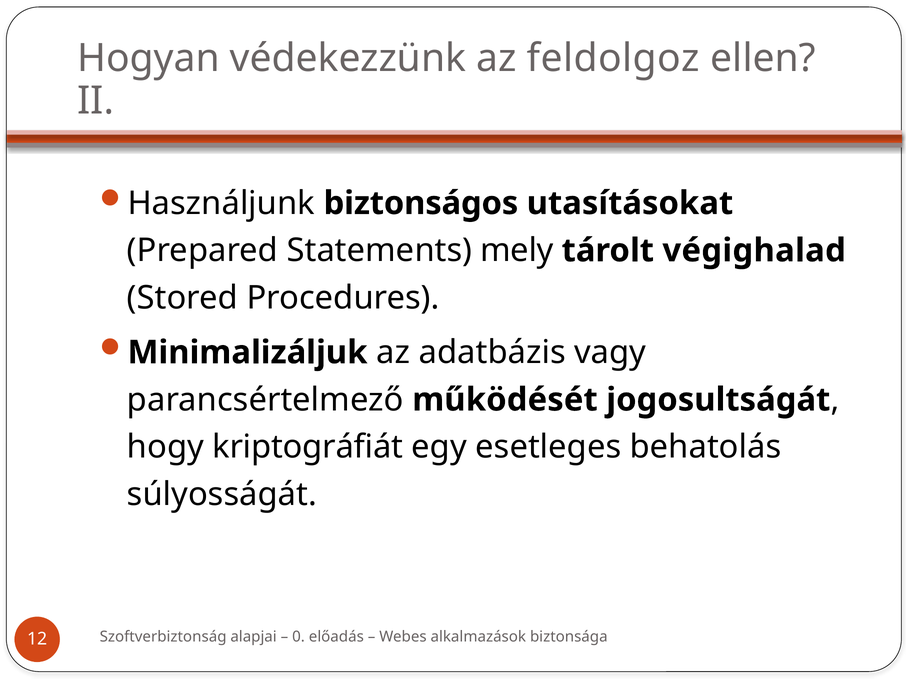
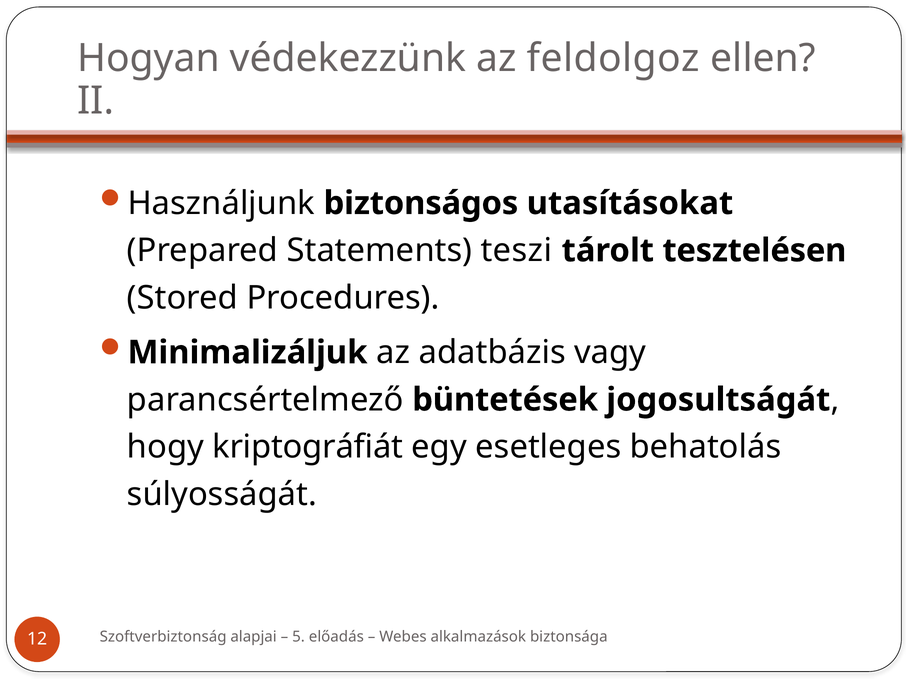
mely: mely -> teszi
végighalad: végighalad -> tesztelésen
működését: működését -> büntetések
0: 0 -> 5
